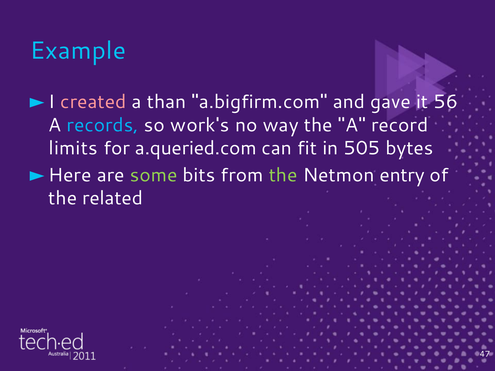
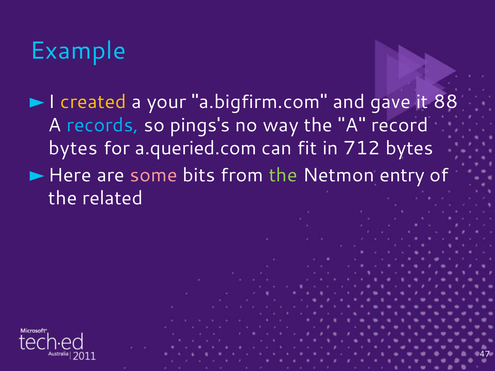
created colour: pink -> yellow
than: than -> your
56: 56 -> 88
work's: work's -> pings's
limits at (73, 148): limits -> bytes
505: 505 -> 712
some colour: light green -> pink
